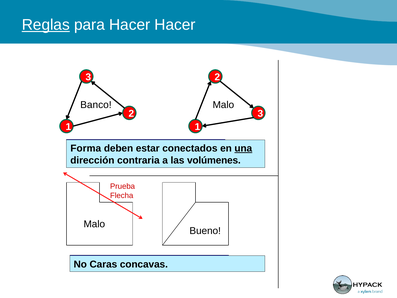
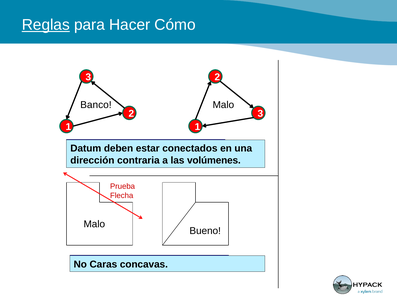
Hacer Hacer: Hacer -> Cómo
Forma: Forma -> Datum
una underline: present -> none
